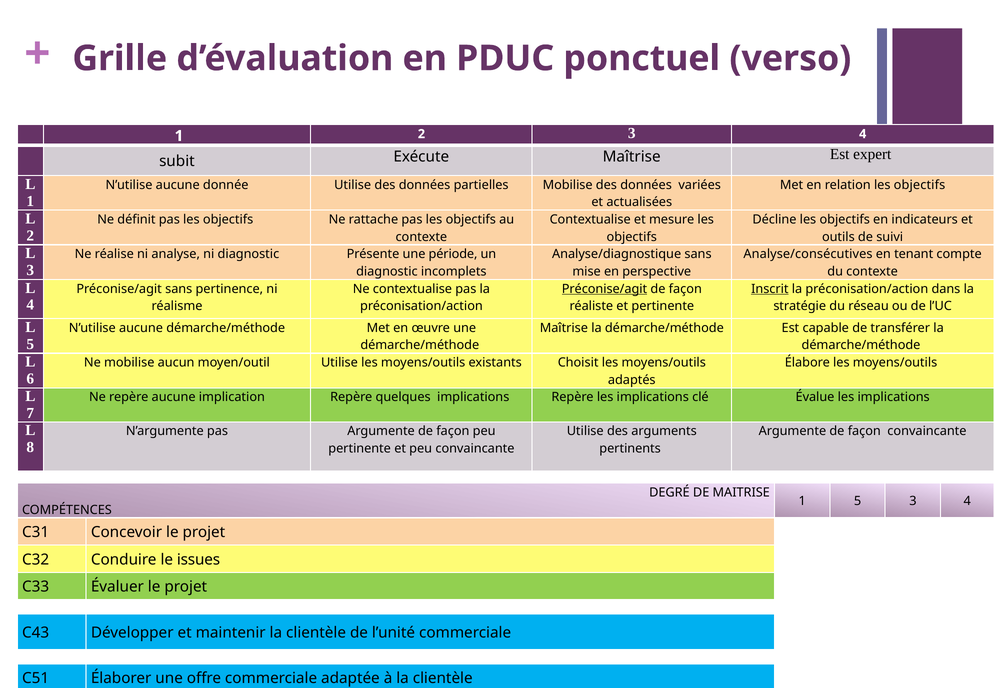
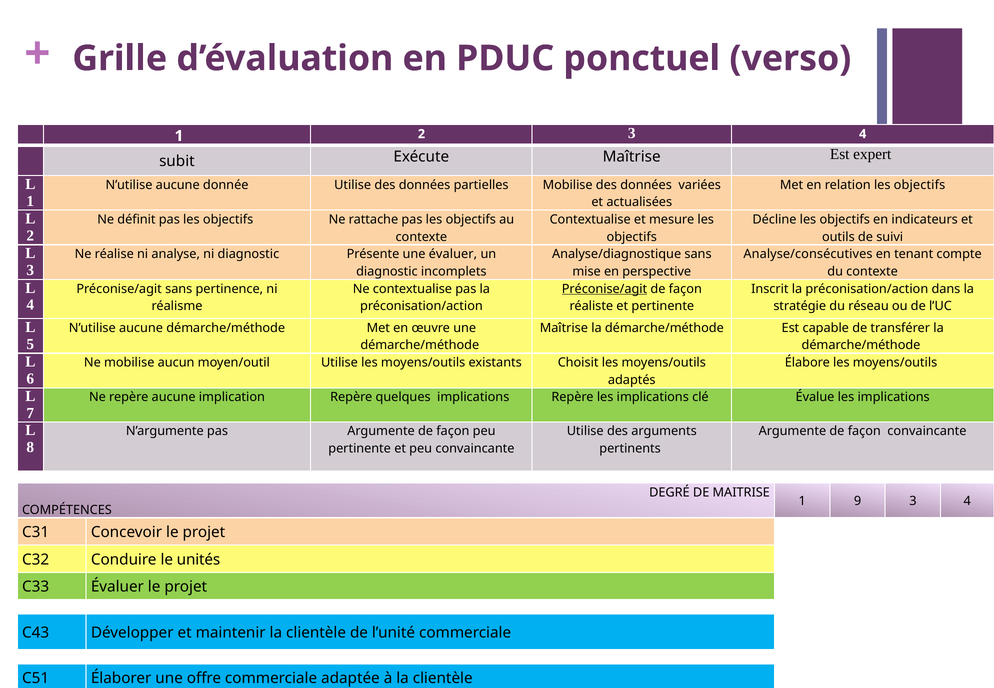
une période: période -> évaluer
Inscrit underline: present -> none
1 5: 5 -> 9
issues: issues -> unités
